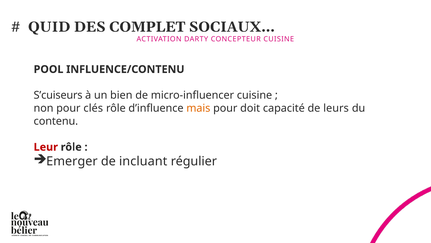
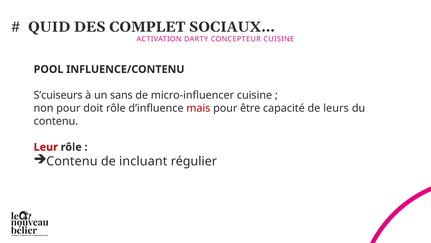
bien: bien -> sans
clés: clés -> doit
mais colour: orange -> red
doit: doit -> être
Emerger at (72, 161): Emerger -> Contenu
